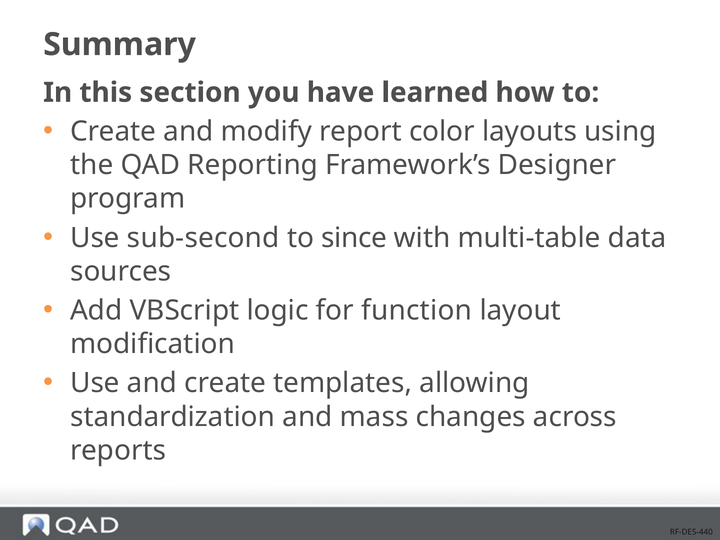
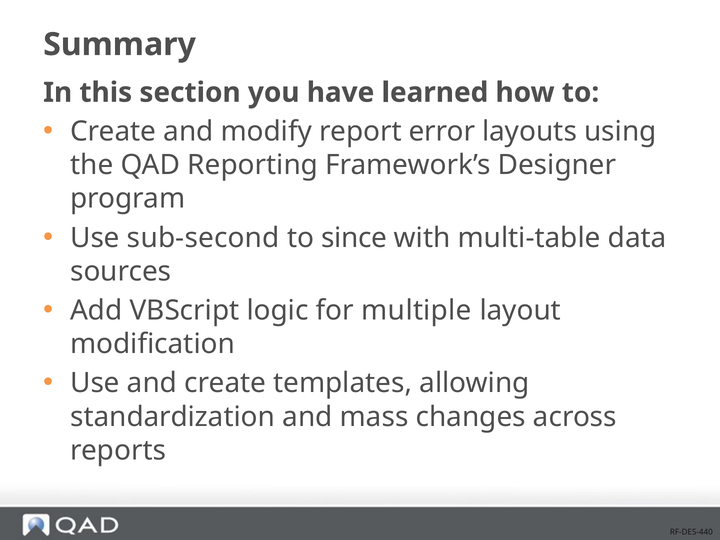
color: color -> error
function: function -> multiple
